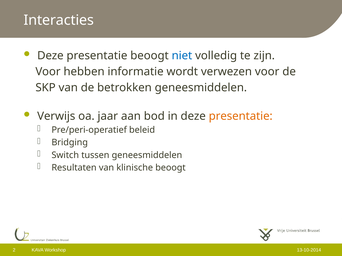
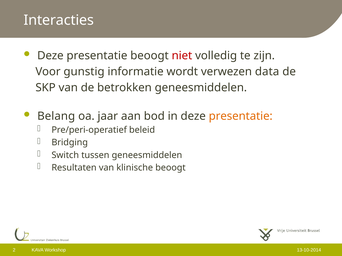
niet colour: blue -> red
hebben: hebben -> gunstig
verwezen voor: voor -> data
Verwijs: Verwijs -> Belang
